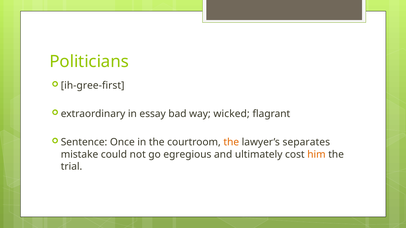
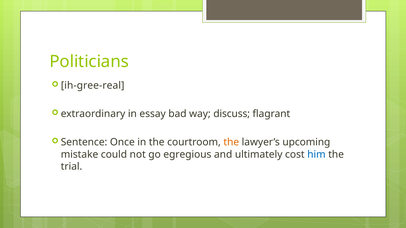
ih-gree-first: ih-gree-first -> ih-gree-real
wicked: wicked -> discuss
separates: separates -> upcoming
him colour: orange -> blue
